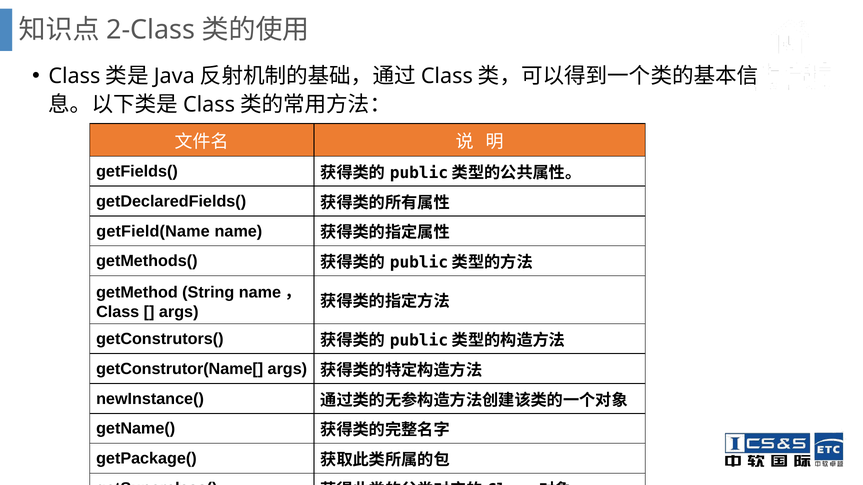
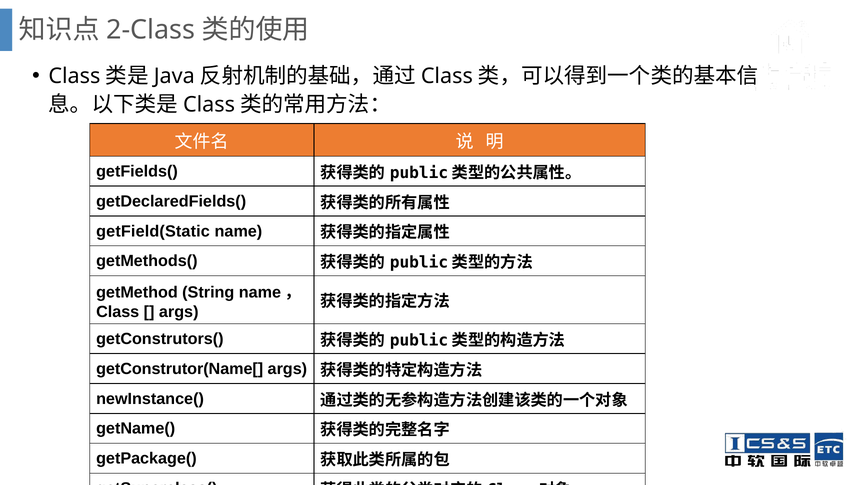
getField(Name: getField(Name -> getField(Static
